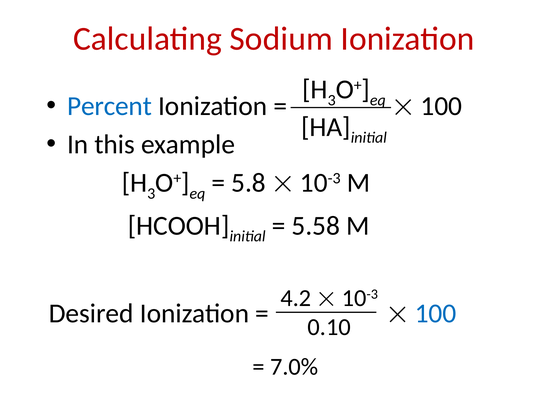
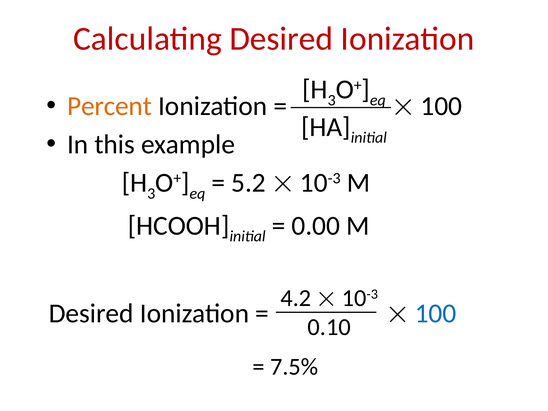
Calculating Sodium: Sodium -> Desired
Percent colour: blue -> orange
5.8: 5.8 -> 5.2
5.58: 5.58 -> 0.00
7.0%: 7.0% -> 7.5%
